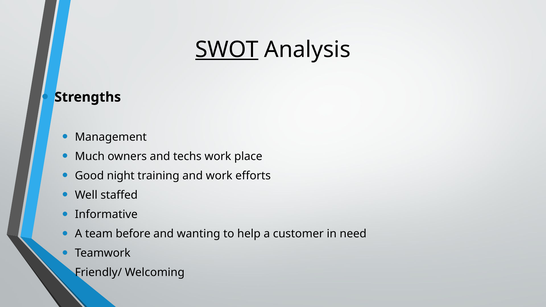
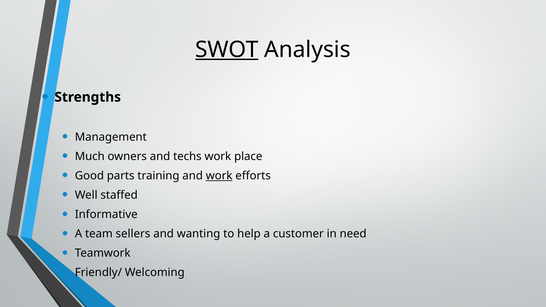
night: night -> parts
work at (219, 176) underline: none -> present
before: before -> sellers
